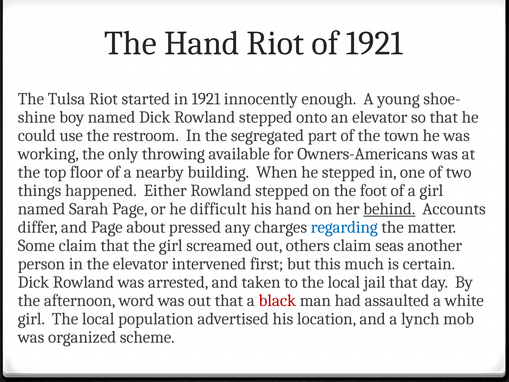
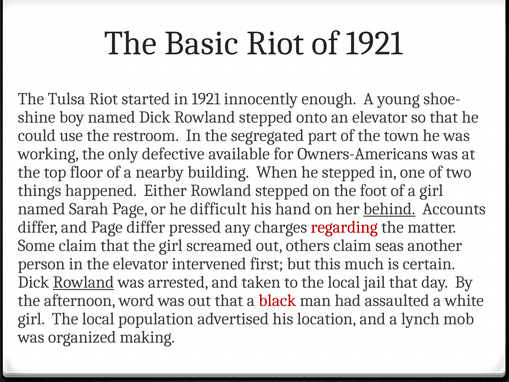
The Hand: Hand -> Basic
throwing: throwing -> defective
Page about: about -> differ
regarding colour: blue -> red
Rowland at (83, 282) underline: none -> present
scheme: scheme -> making
